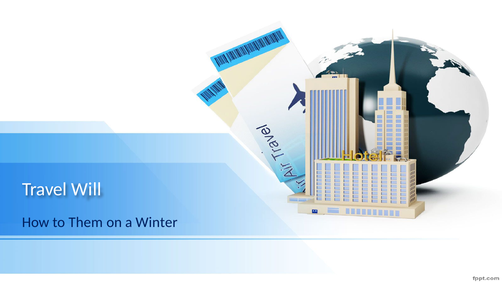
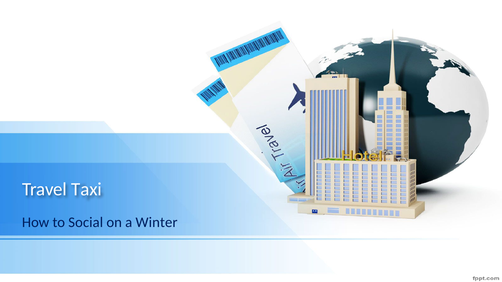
Will: Will -> Taxi
Them: Them -> Social
